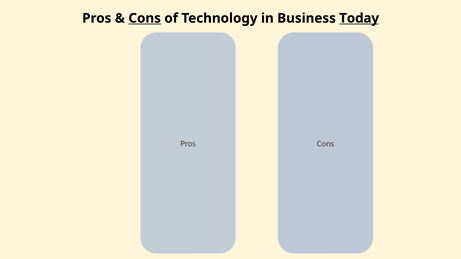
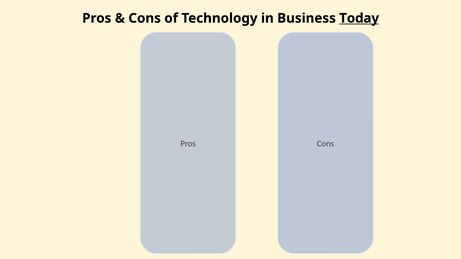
Cons at (145, 18) underline: present -> none
